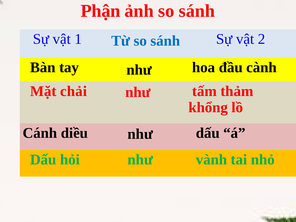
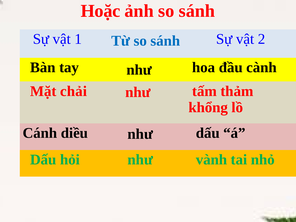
Phận: Phận -> Hoặc
